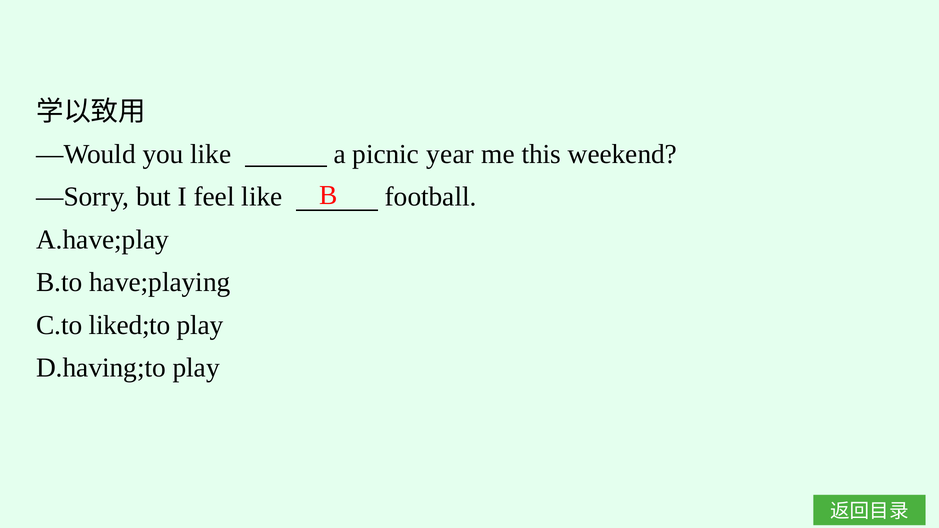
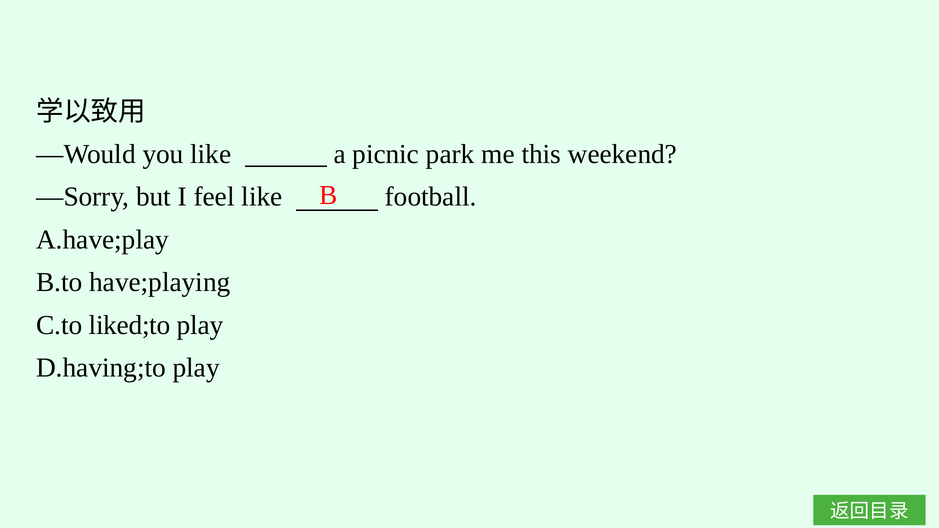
year: year -> park
